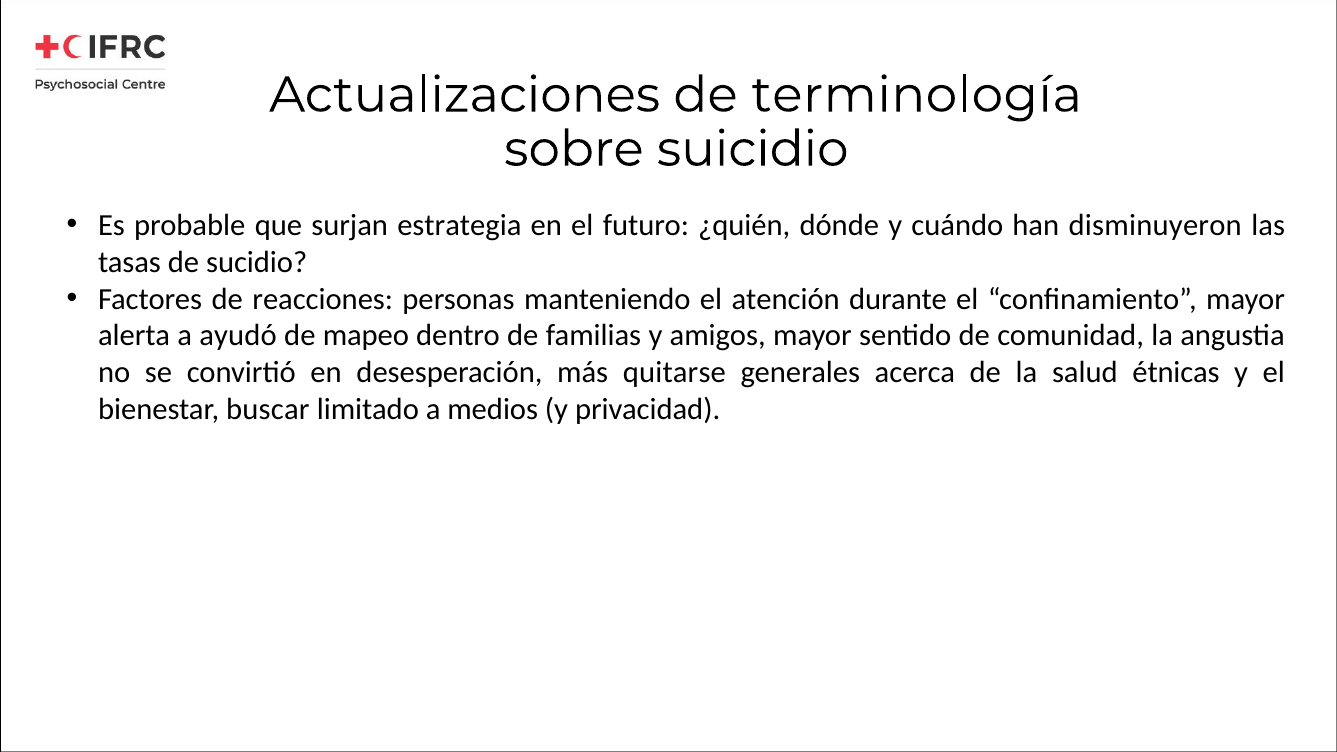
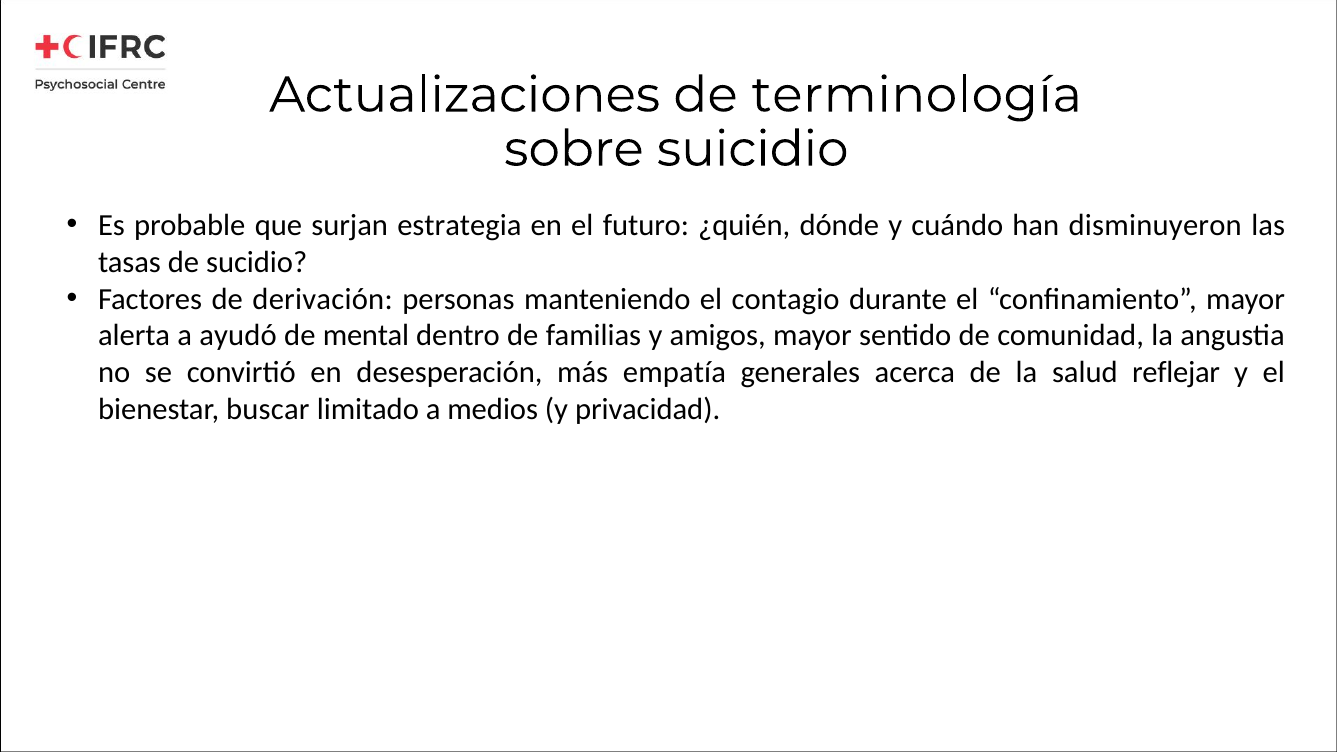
reacciones: reacciones -> derivación
atención: atención -> contagio
mapeo: mapeo -> mental
quitarse: quitarse -> empatía
étnicas: étnicas -> reflejar
